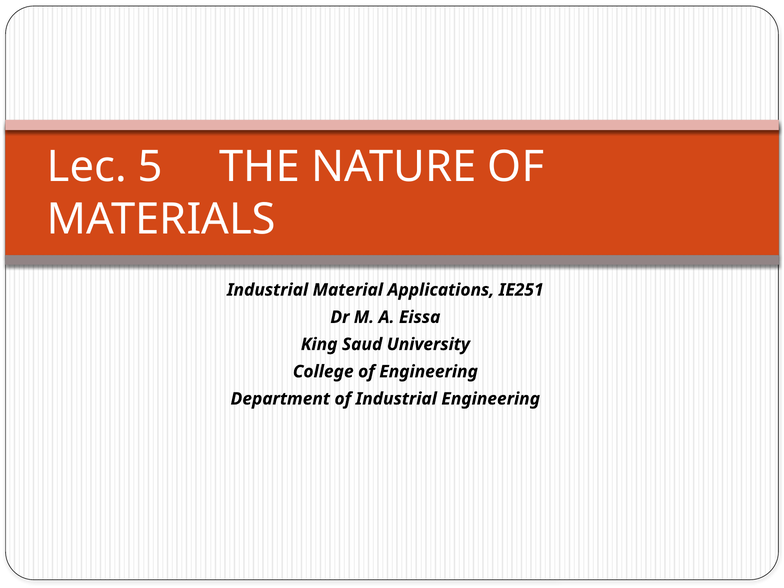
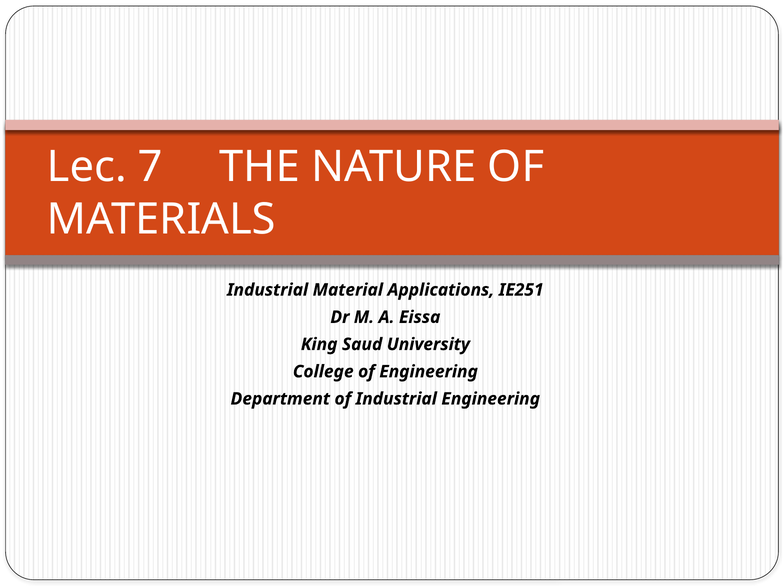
5: 5 -> 7
